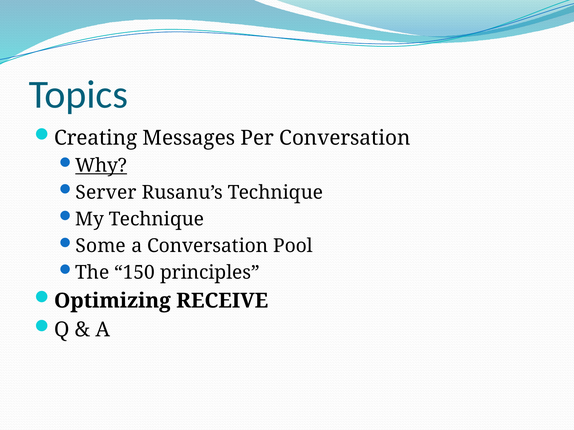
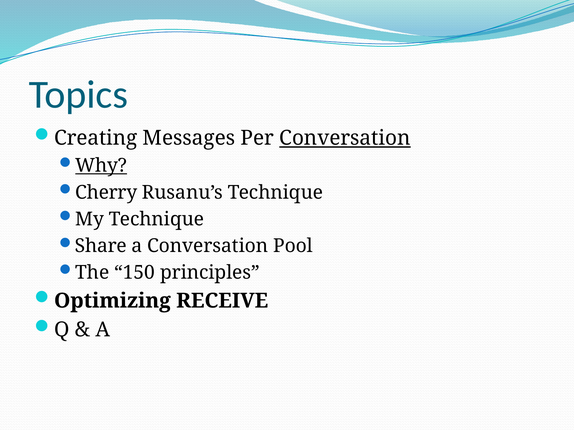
Conversation at (345, 138) underline: none -> present
Server: Server -> Cherry
Some: Some -> Share
